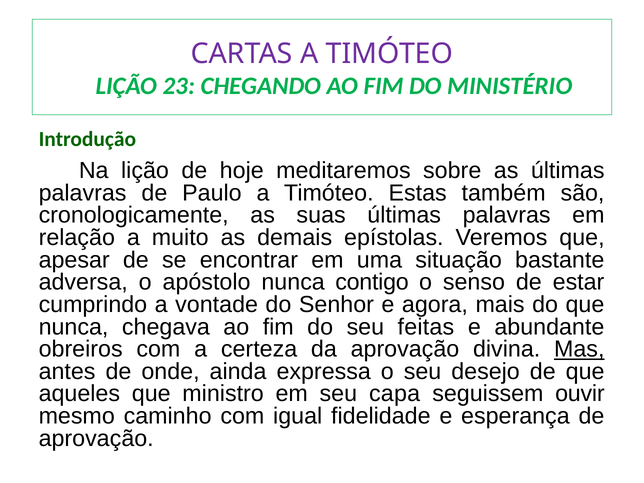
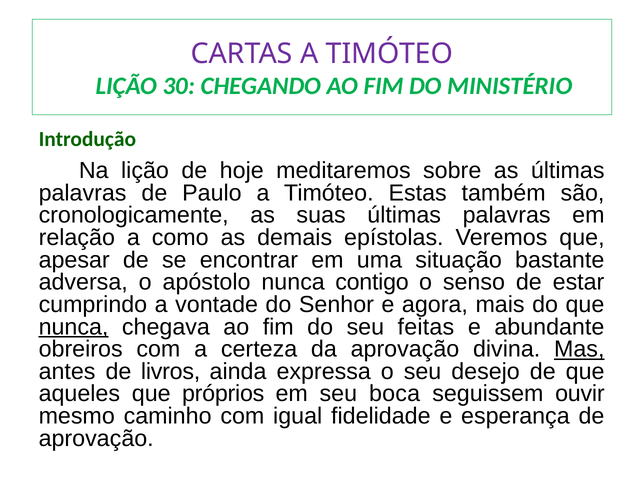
23: 23 -> 30
muito: muito -> como
nunca at (74, 327) underline: none -> present
onde: onde -> livros
ministro: ministro -> próprios
capa: capa -> boca
